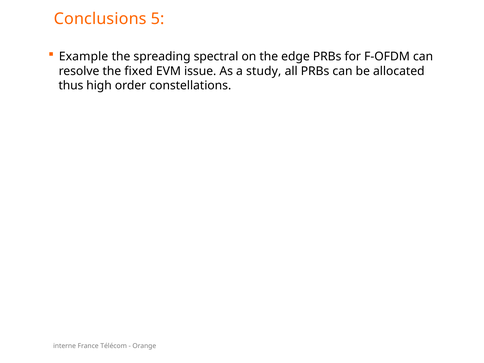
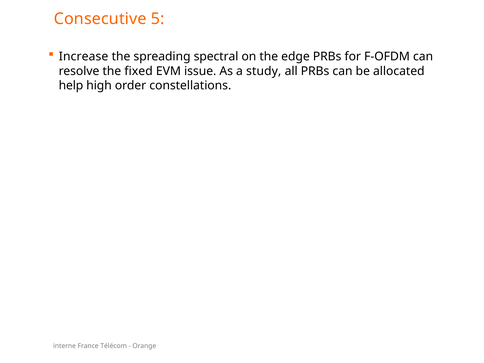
Conclusions: Conclusions -> Consecutive
Example: Example -> Increase
thus: thus -> help
